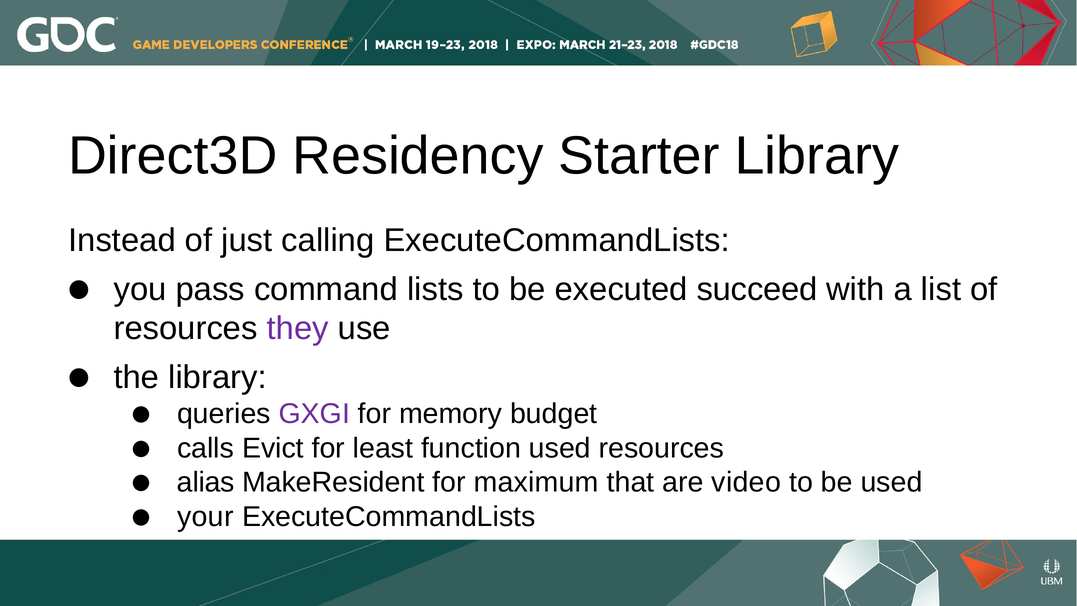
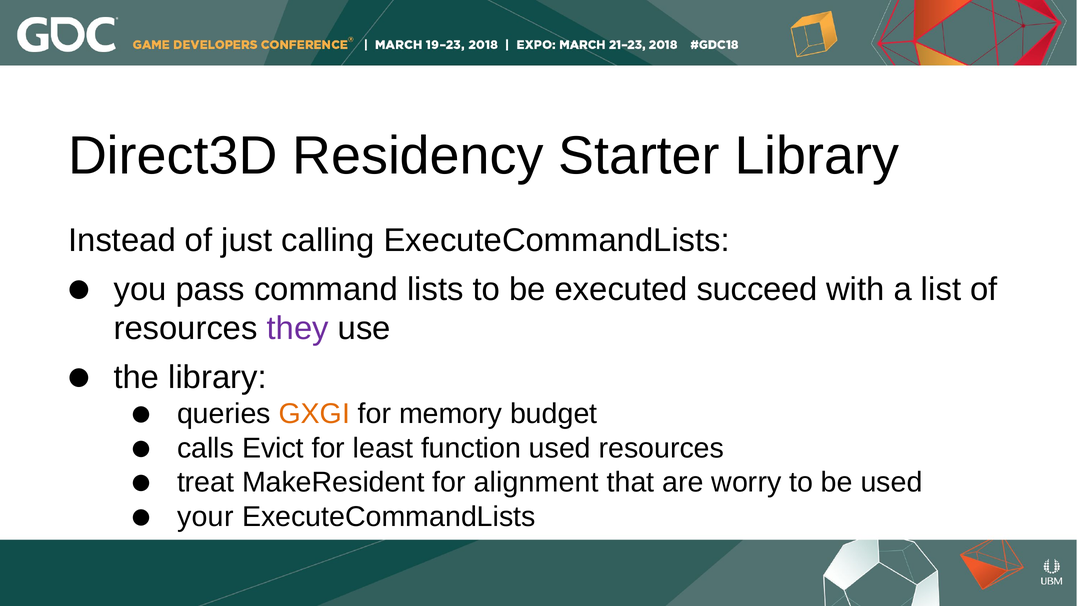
GXGI colour: purple -> orange
alias: alias -> treat
maximum: maximum -> alignment
video: video -> worry
